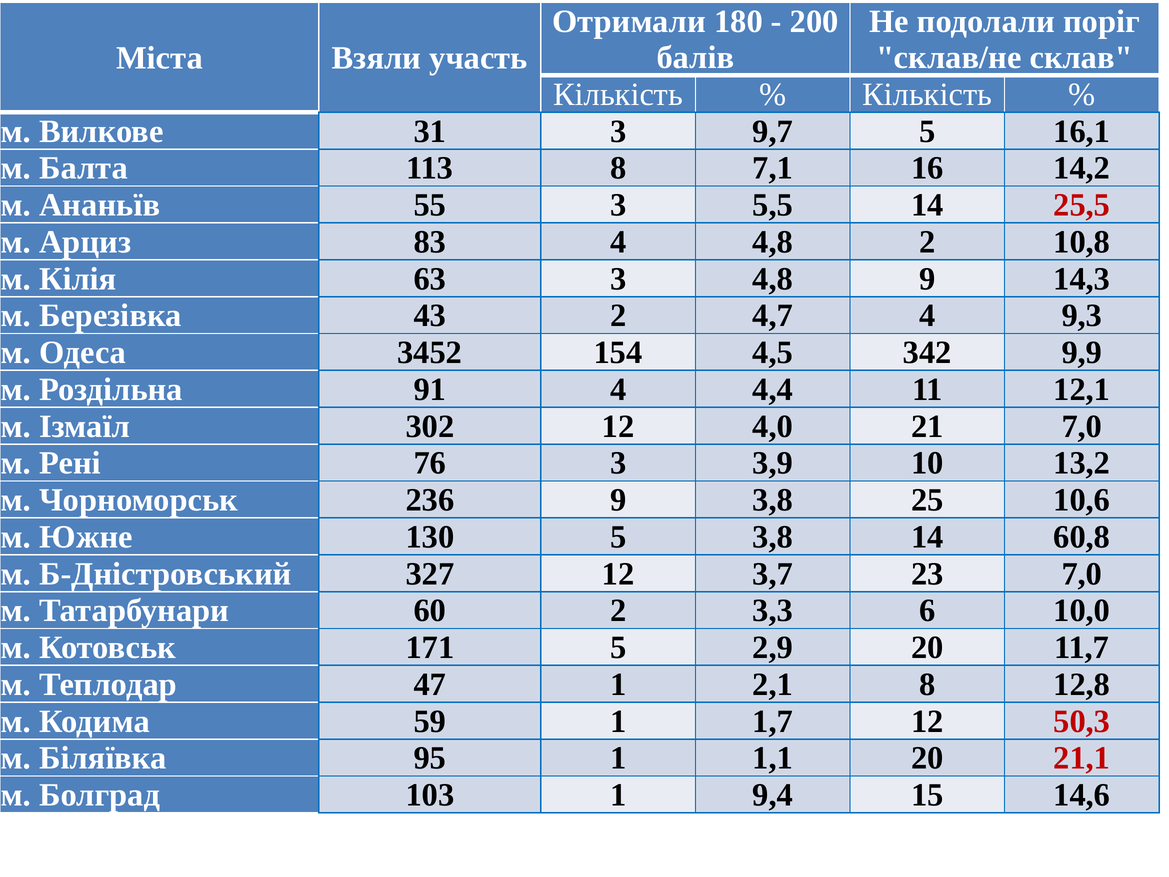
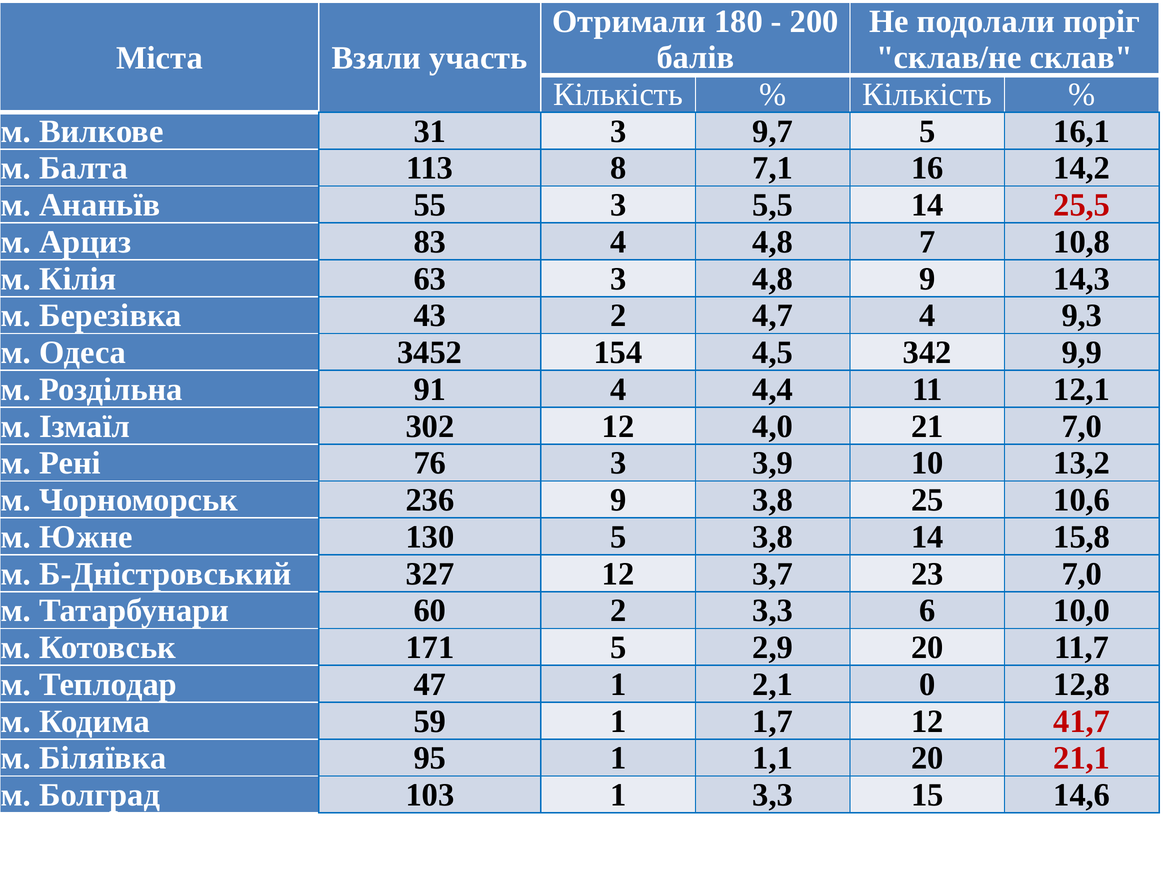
4,8 2: 2 -> 7
60,8: 60,8 -> 15,8
2,1 8: 8 -> 0
50,3: 50,3 -> 41,7
1 9,4: 9,4 -> 3,3
